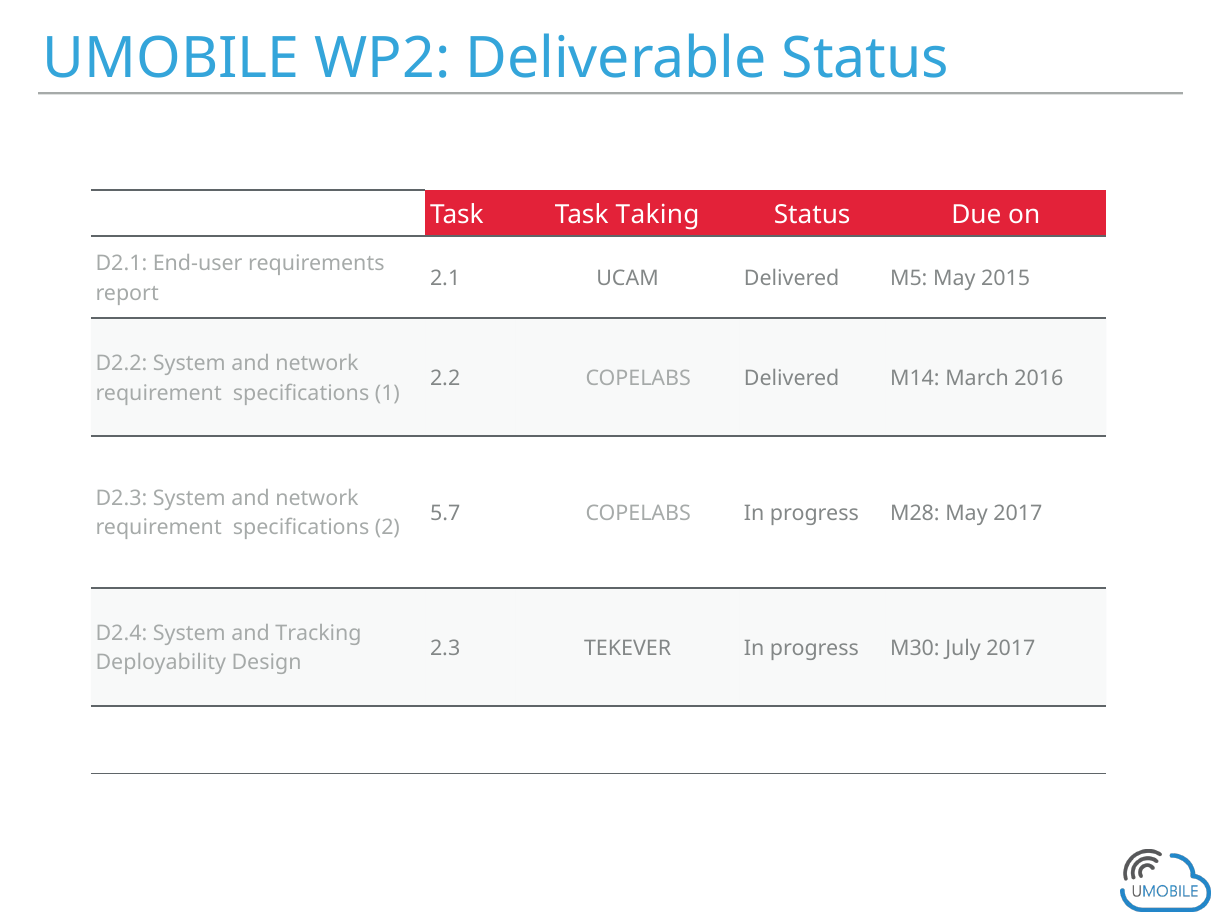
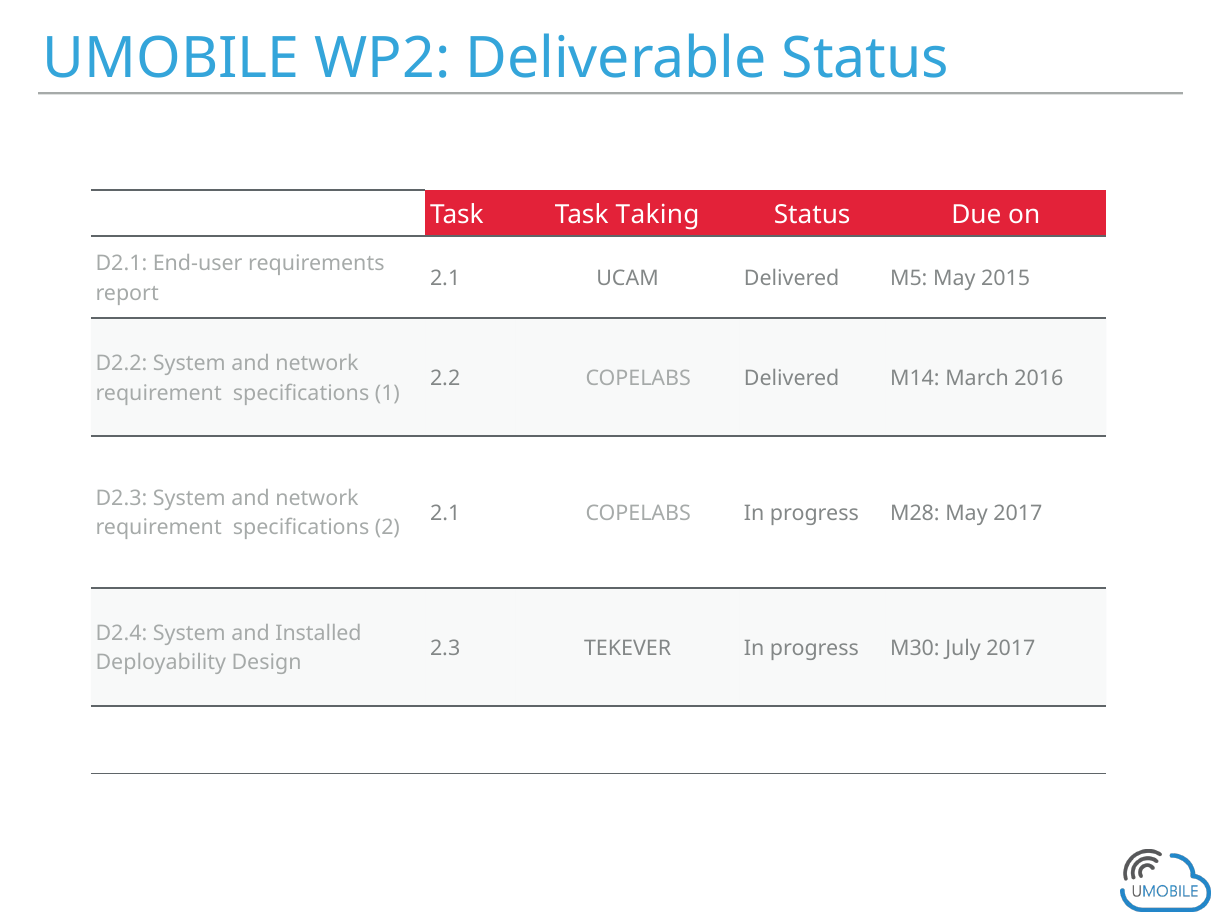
5.7 at (445, 513): 5.7 -> 2.1
Tracking: Tracking -> Installed
